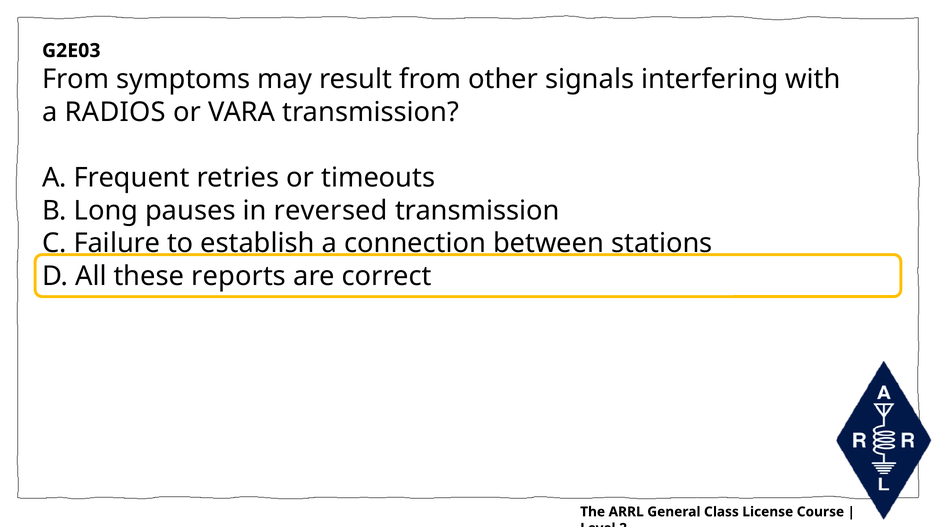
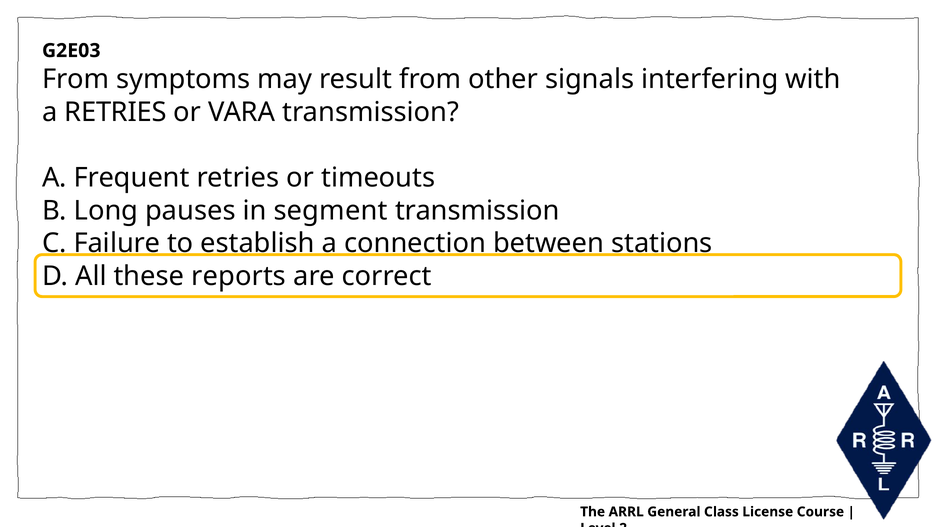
a RADIOS: RADIOS -> RETRIES
reversed: reversed -> segment
